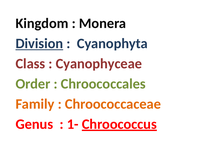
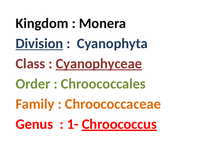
Cyanophyceae underline: none -> present
